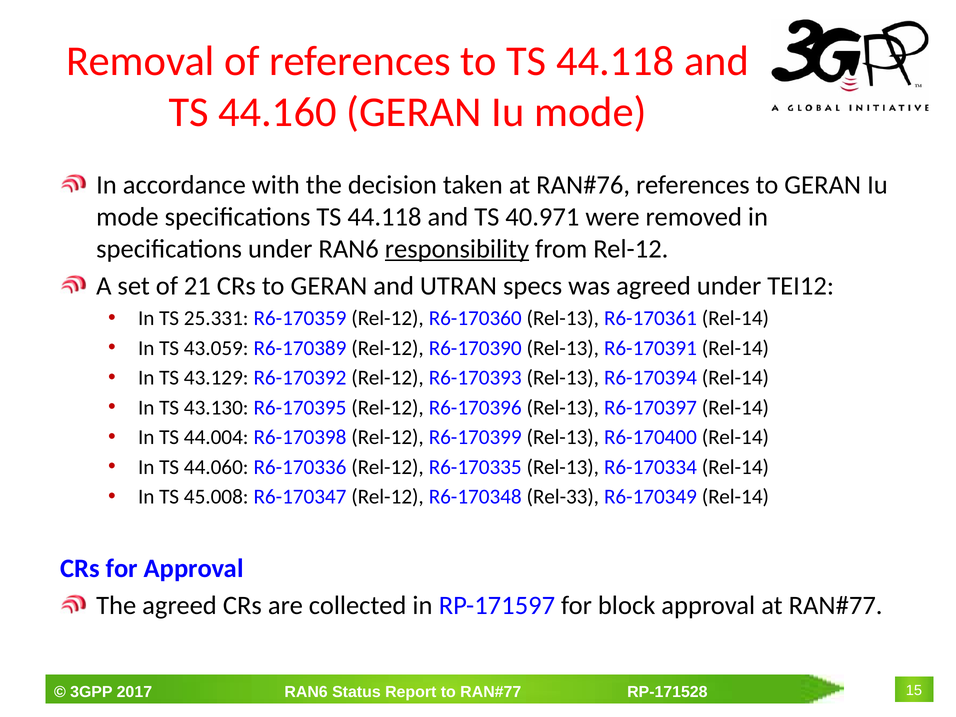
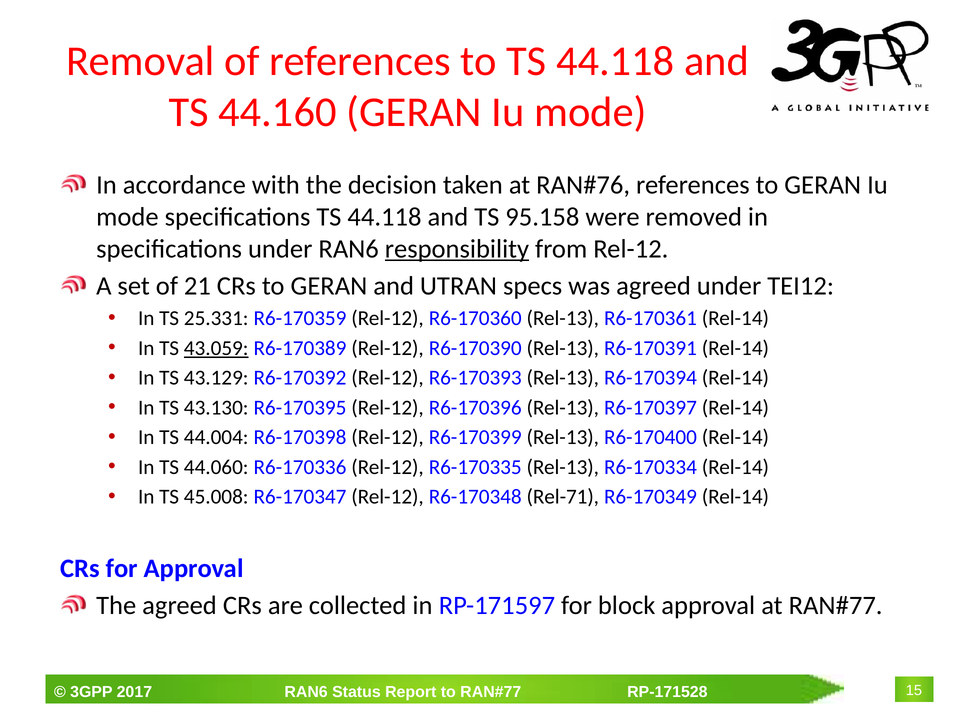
40.971: 40.971 -> 95.158
43.059 underline: none -> present
Rel-33: Rel-33 -> Rel-71
